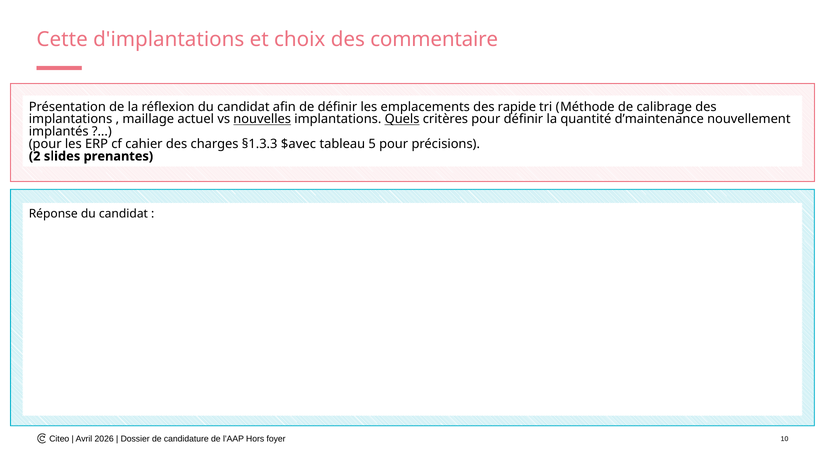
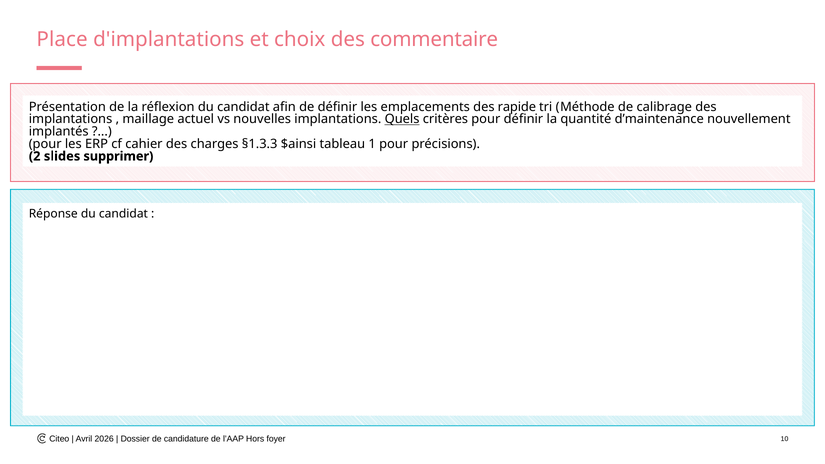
Cette: Cette -> Place
nouvelles underline: present -> none
$avec: $avec -> $ainsi
5: 5 -> 1
prenantes: prenantes -> supprimer
